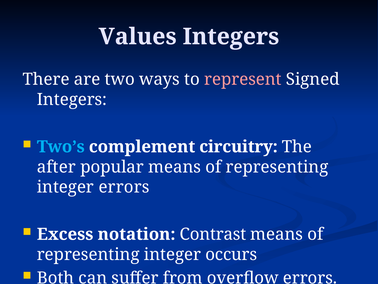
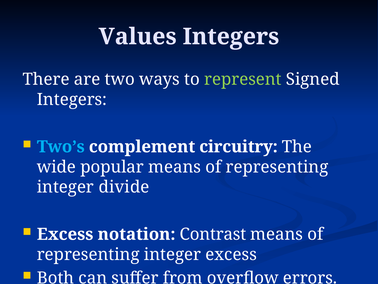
represent colour: pink -> light green
after: after -> wide
integer errors: errors -> divide
integer occurs: occurs -> excess
